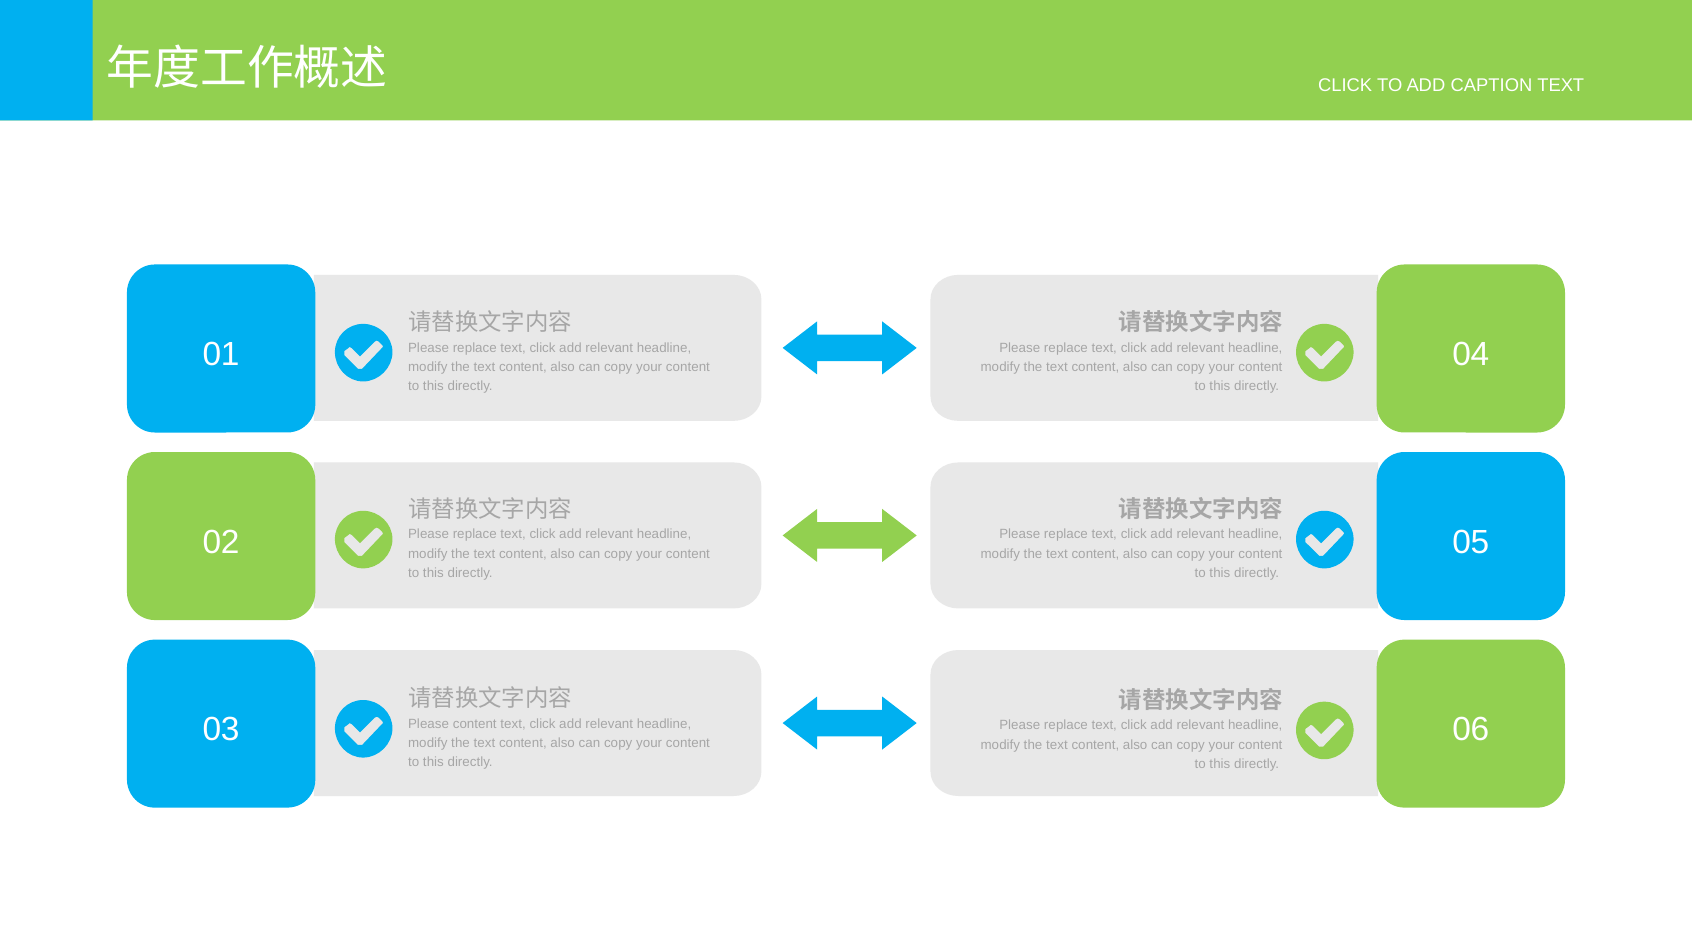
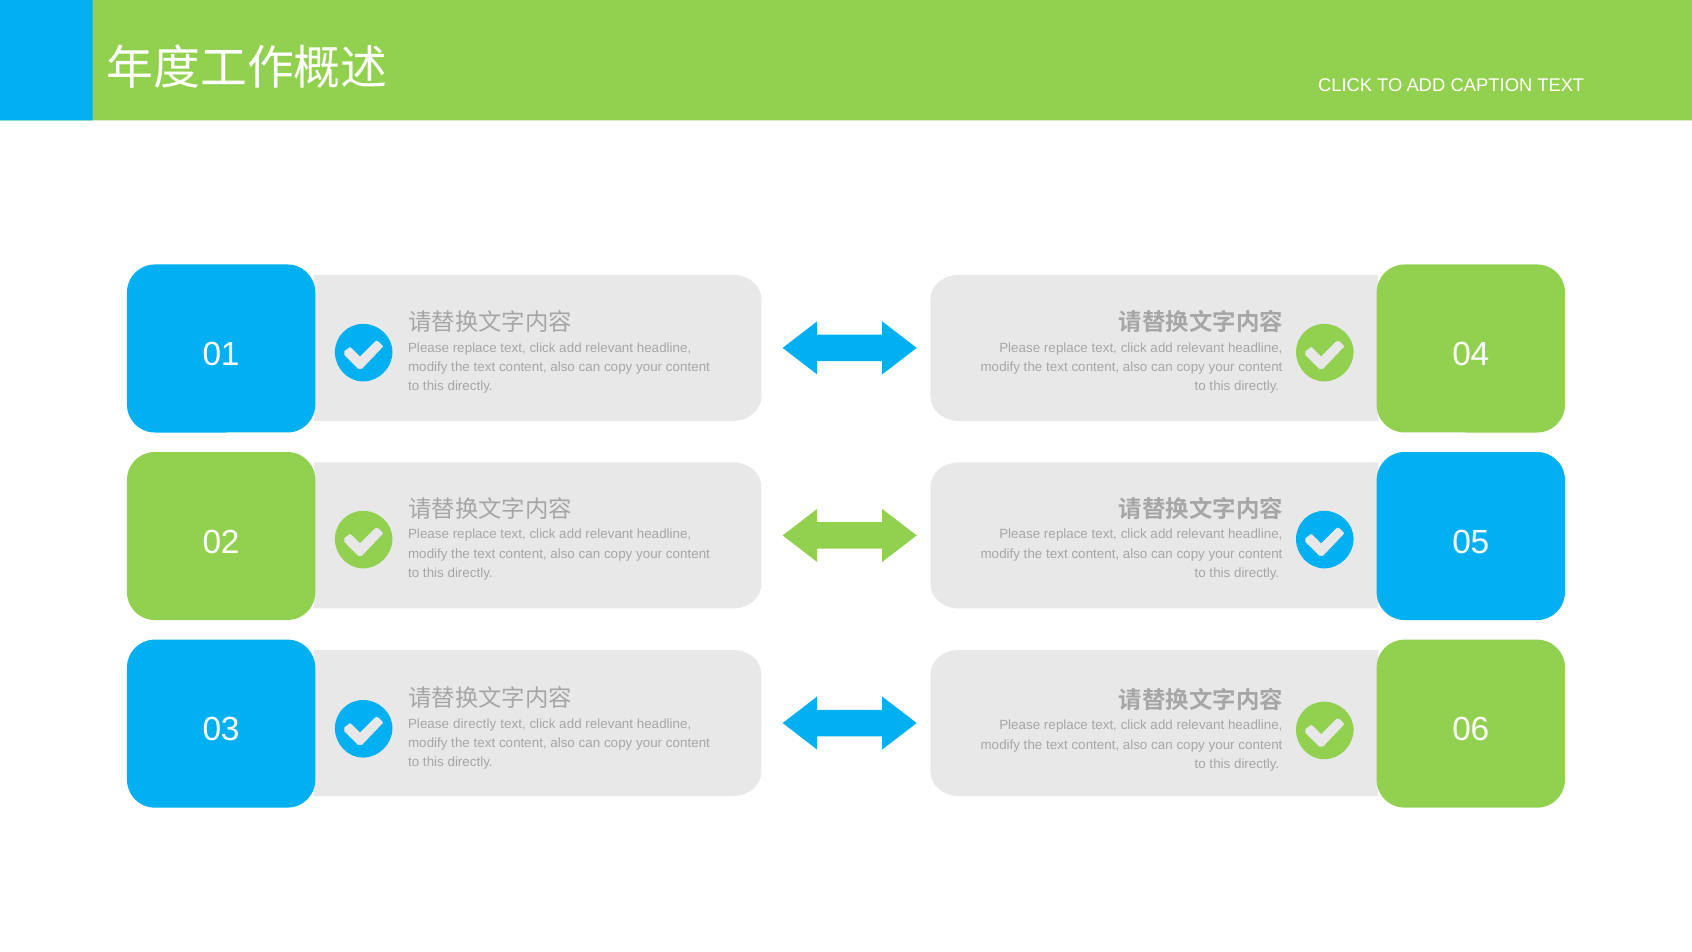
Please content: content -> directly
